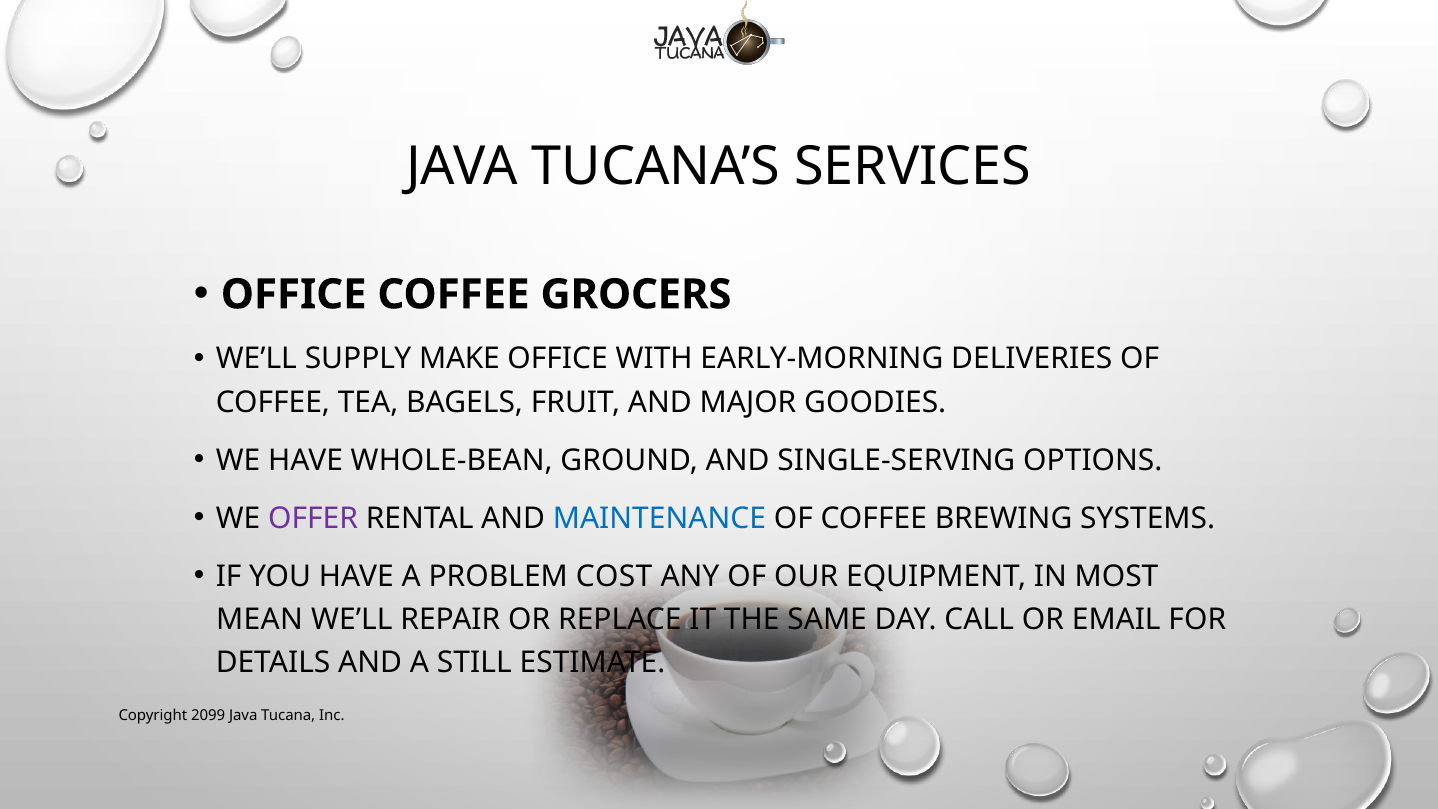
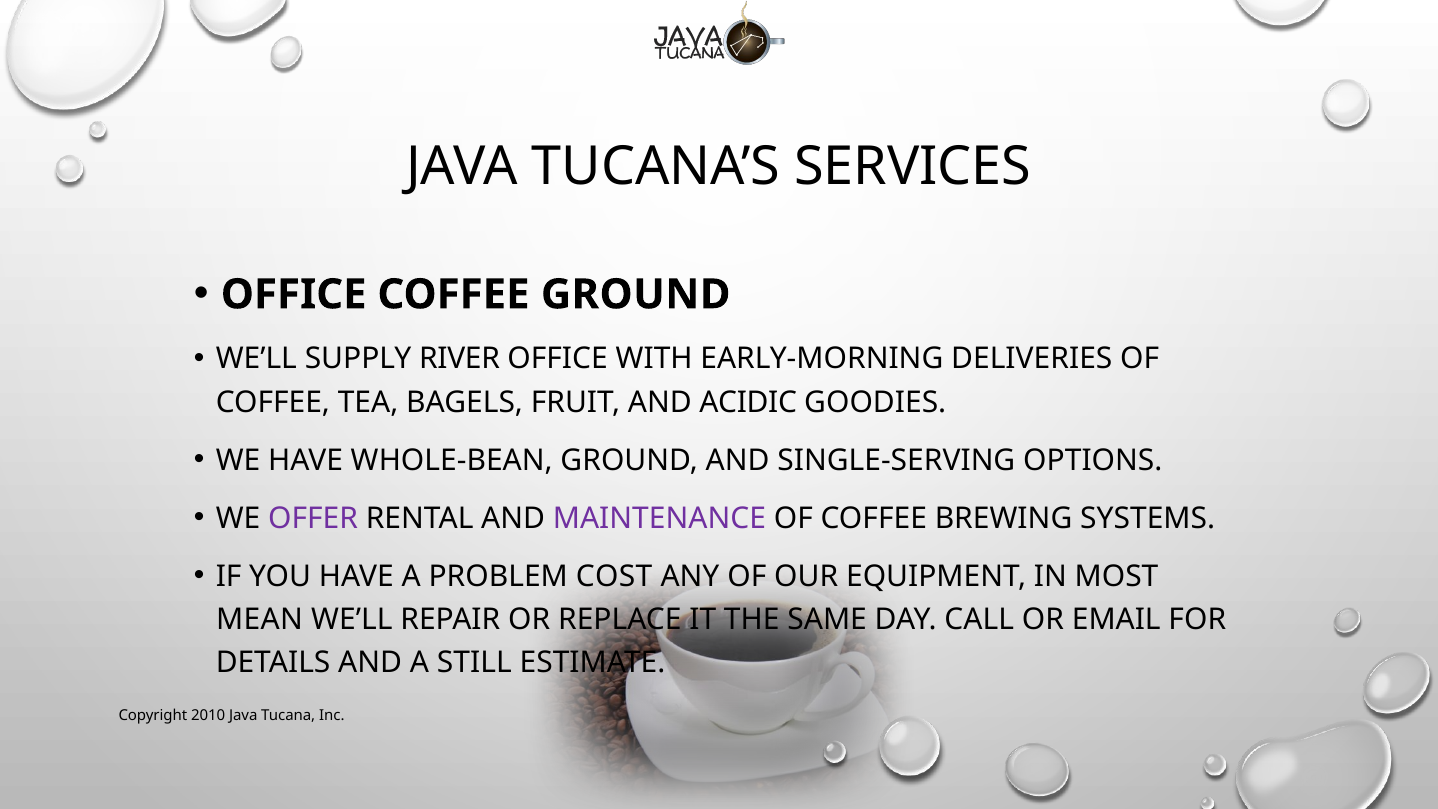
COFFEE GROCERS: GROCERS -> GROUND
MAKE: MAKE -> RIVER
MAJOR: MAJOR -> ACIDIC
MAINTENANCE colour: blue -> purple
2099: 2099 -> 2010
